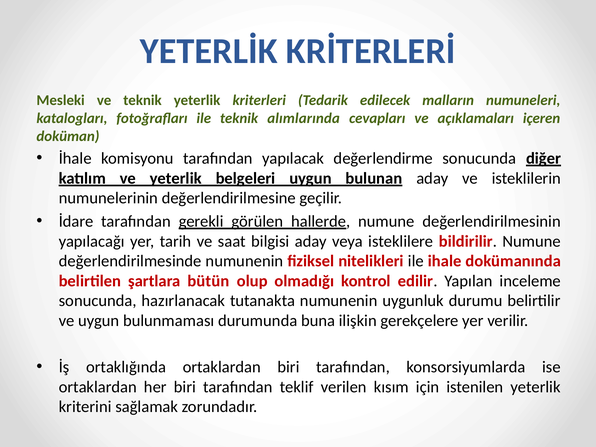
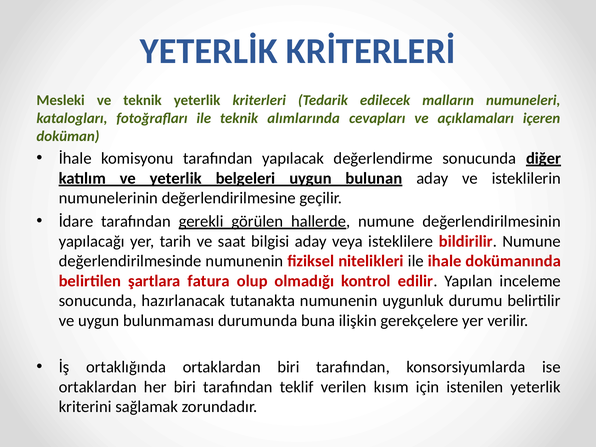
bütün: bütün -> fatura
